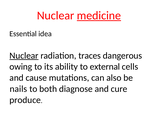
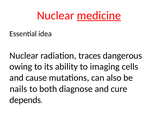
Nuclear at (24, 55) underline: present -> none
external: external -> imaging
produce: produce -> depends
